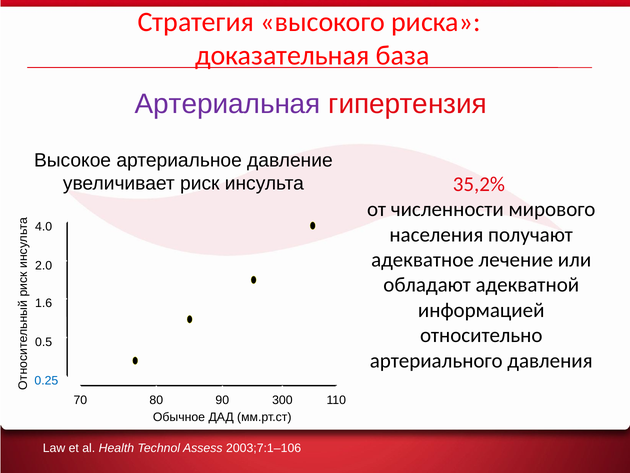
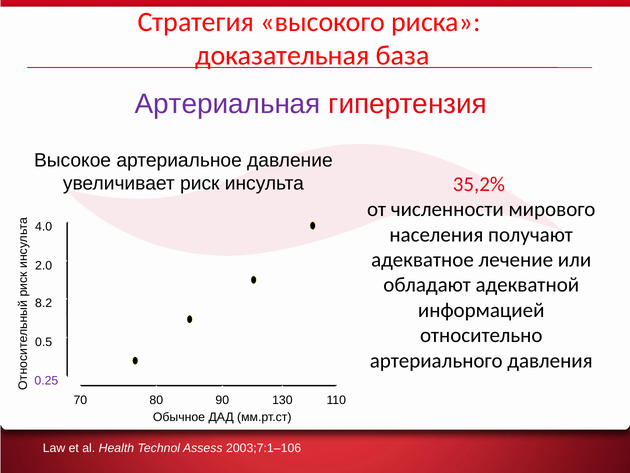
1.6: 1.6 -> 8.2
0.25 colour: blue -> purple
300: 300 -> 130
